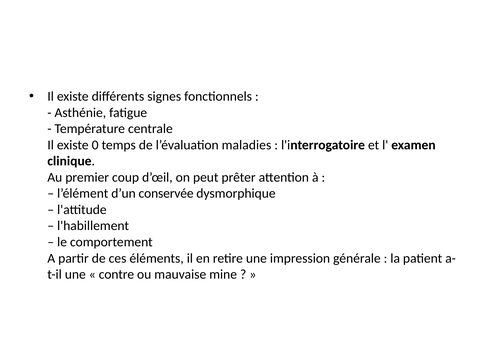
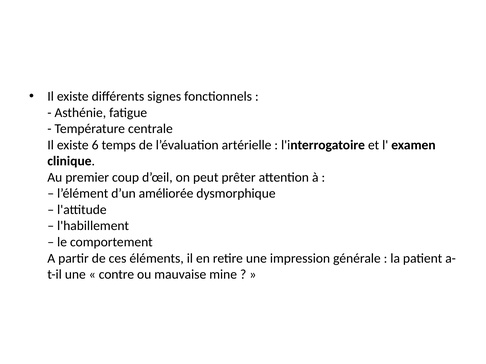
0: 0 -> 6
maladies: maladies -> artérielle
conservée: conservée -> améliorée
